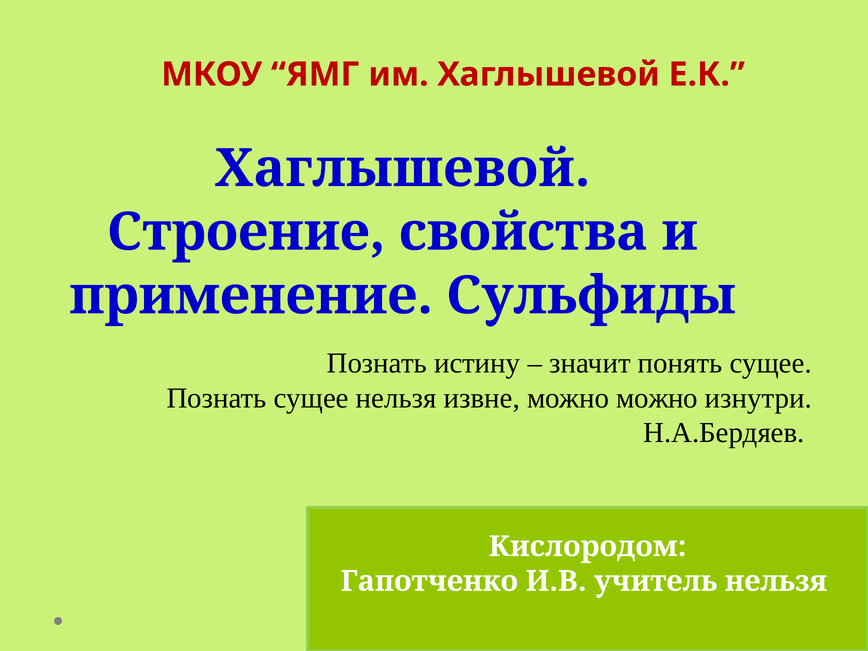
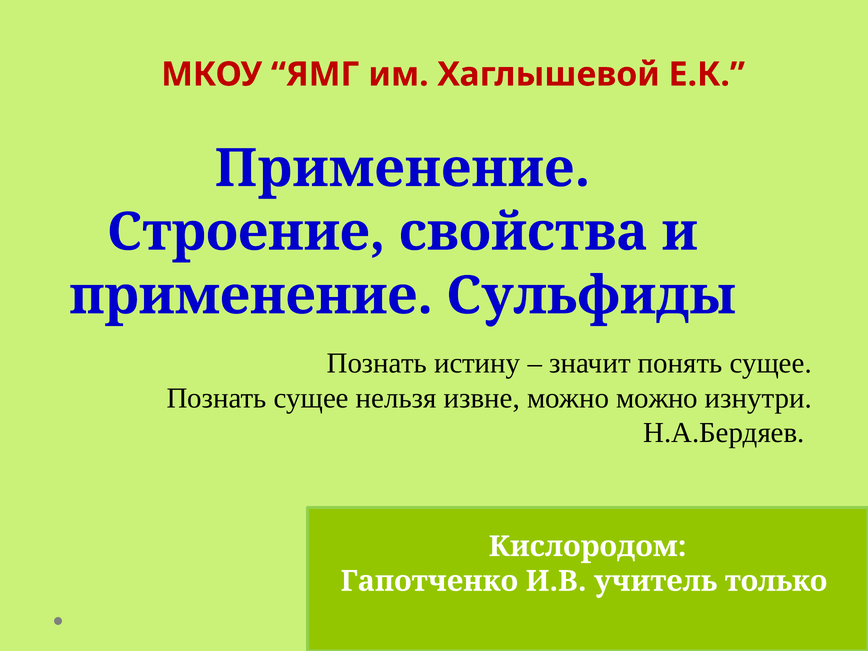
Хаглышевой at (403, 169): Хаглышевой -> Применение
учитель нельзя: нельзя -> только
